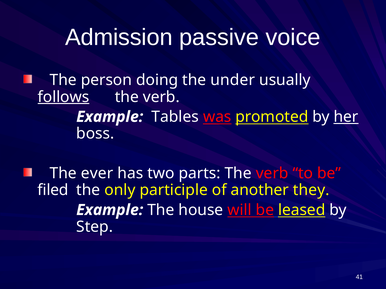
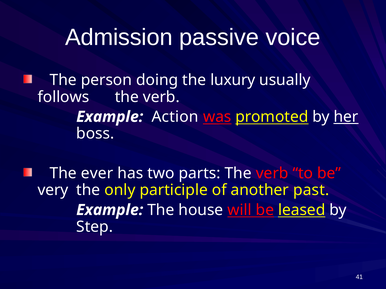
under: under -> luxury
follows underline: present -> none
Tables: Tables -> Action
filed: filed -> very
they: they -> past
